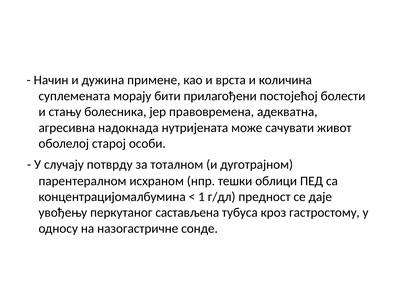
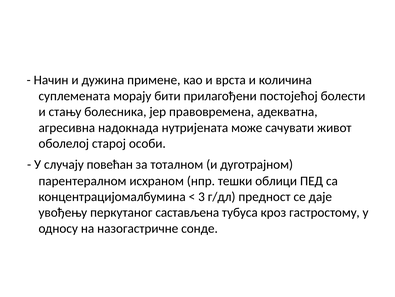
потврду: потврду -> повећан
1: 1 -> 3
